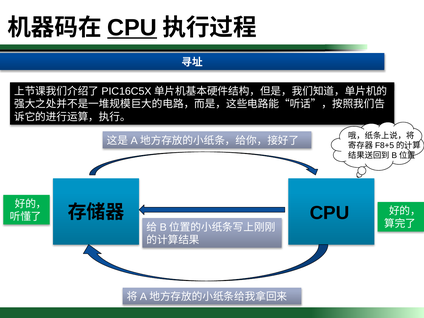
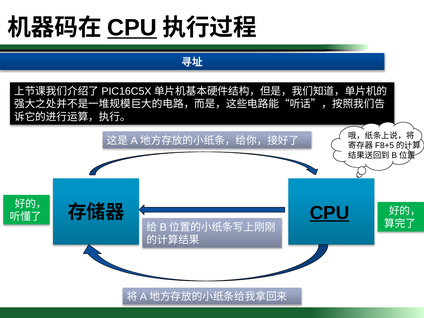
CPU at (330, 213) underline: none -> present
